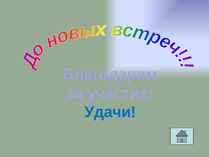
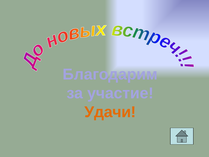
Удачи colour: blue -> orange
